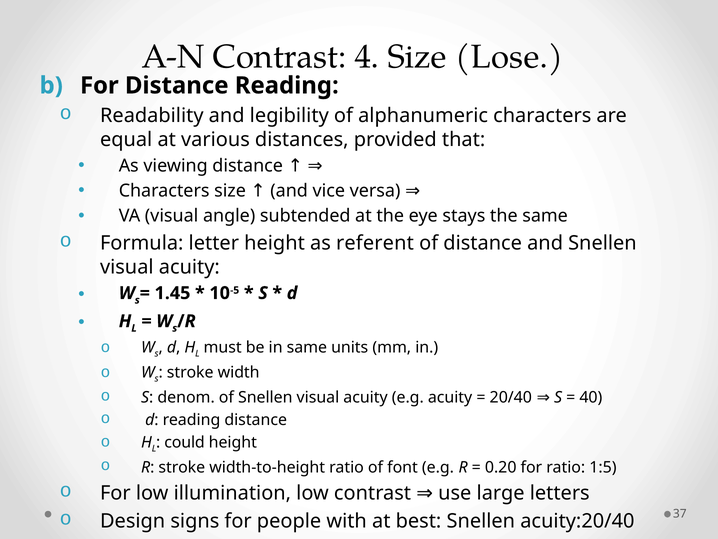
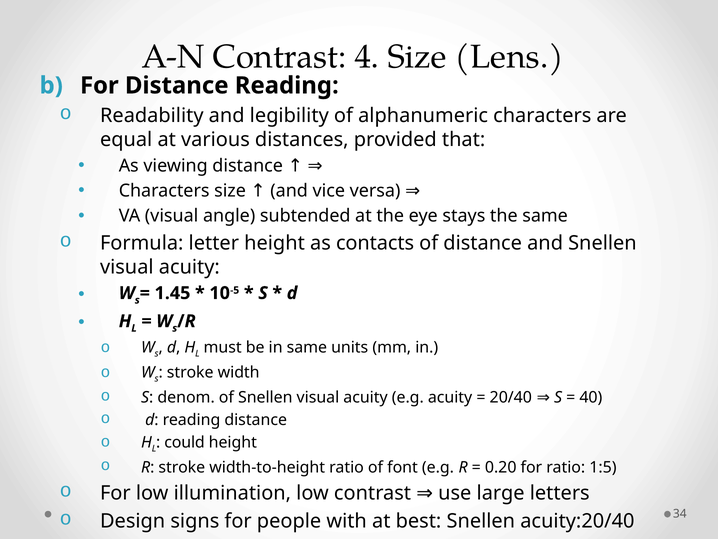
Lose: Lose -> Lens
referent: referent -> contacts
37: 37 -> 34
